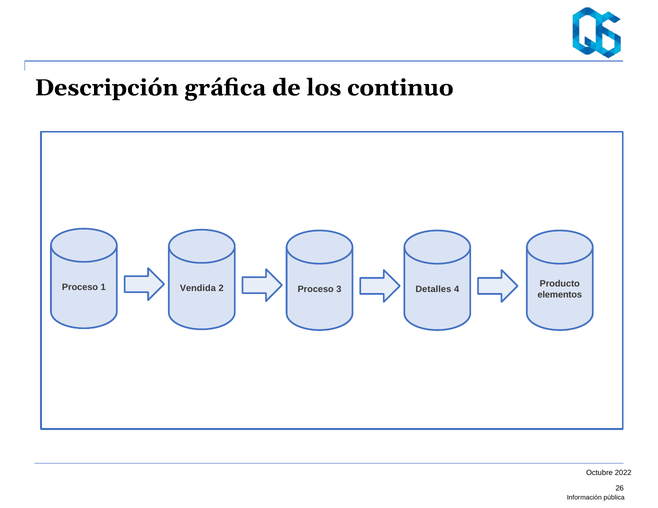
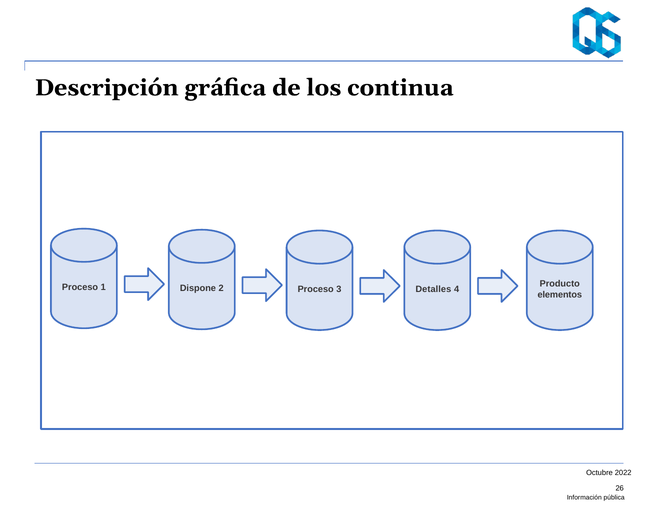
continuo: continuo -> continua
Vendida: Vendida -> Dispone
